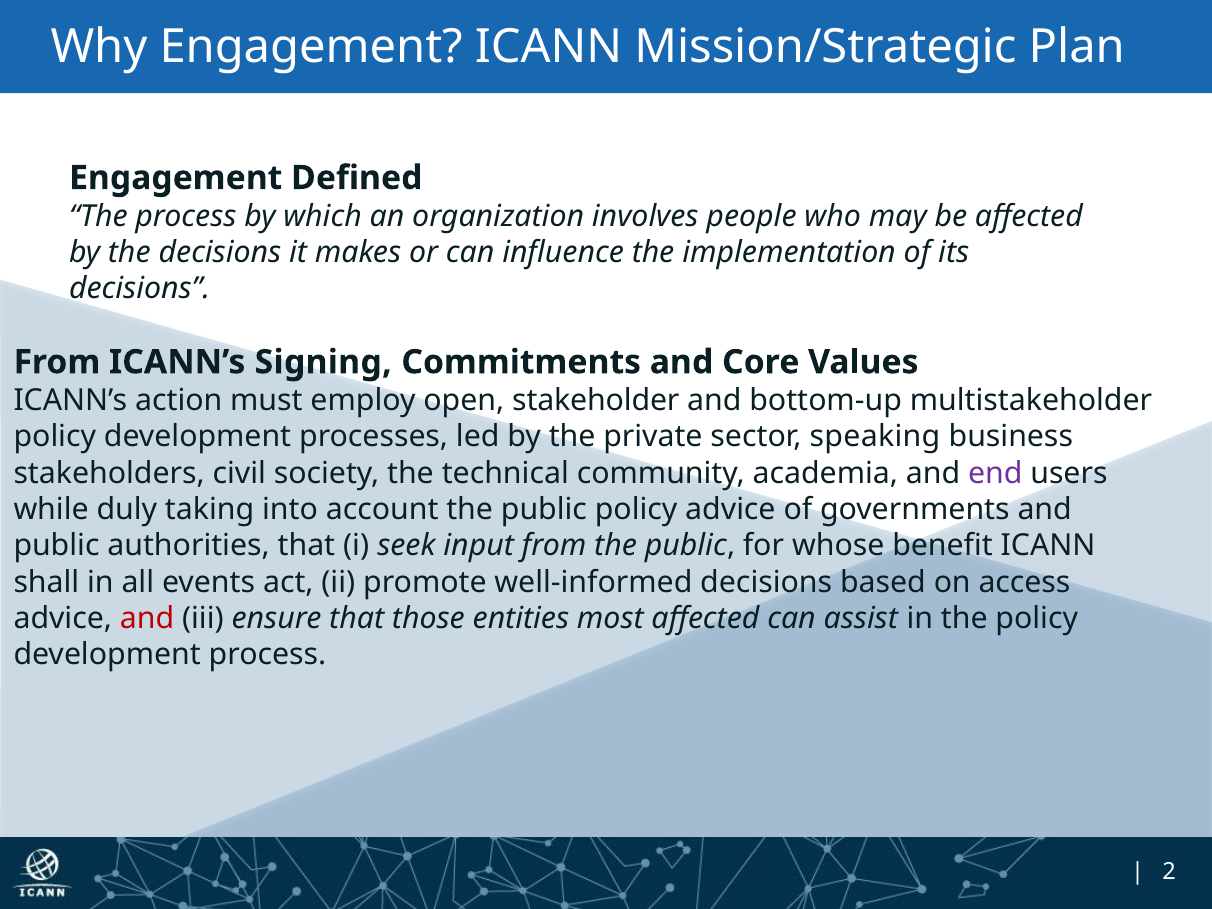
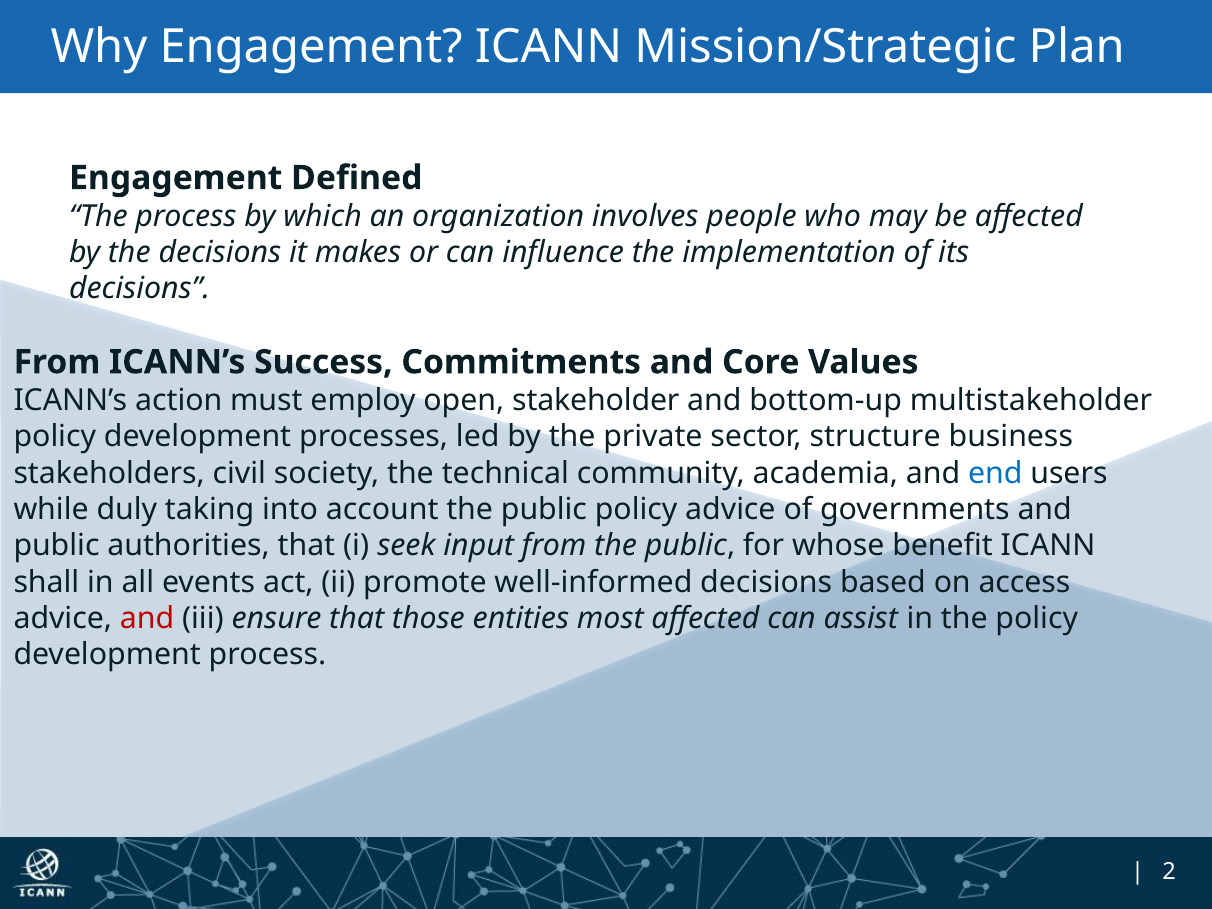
Signing: Signing -> Success
speaking: speaking -> structure
end colour: purple -> blue
